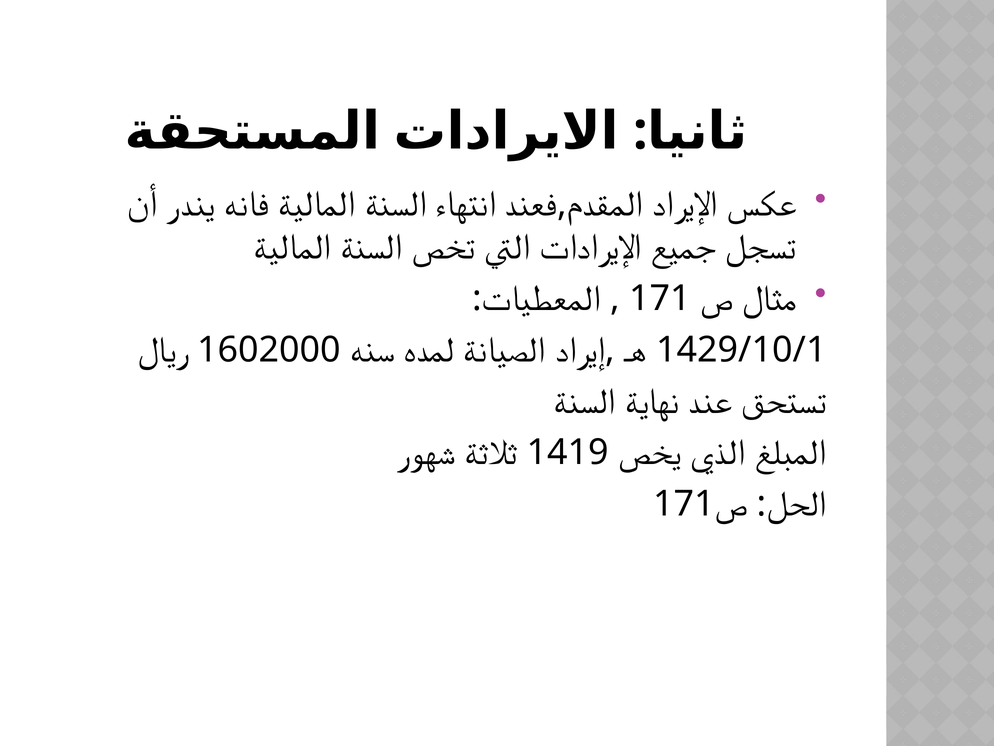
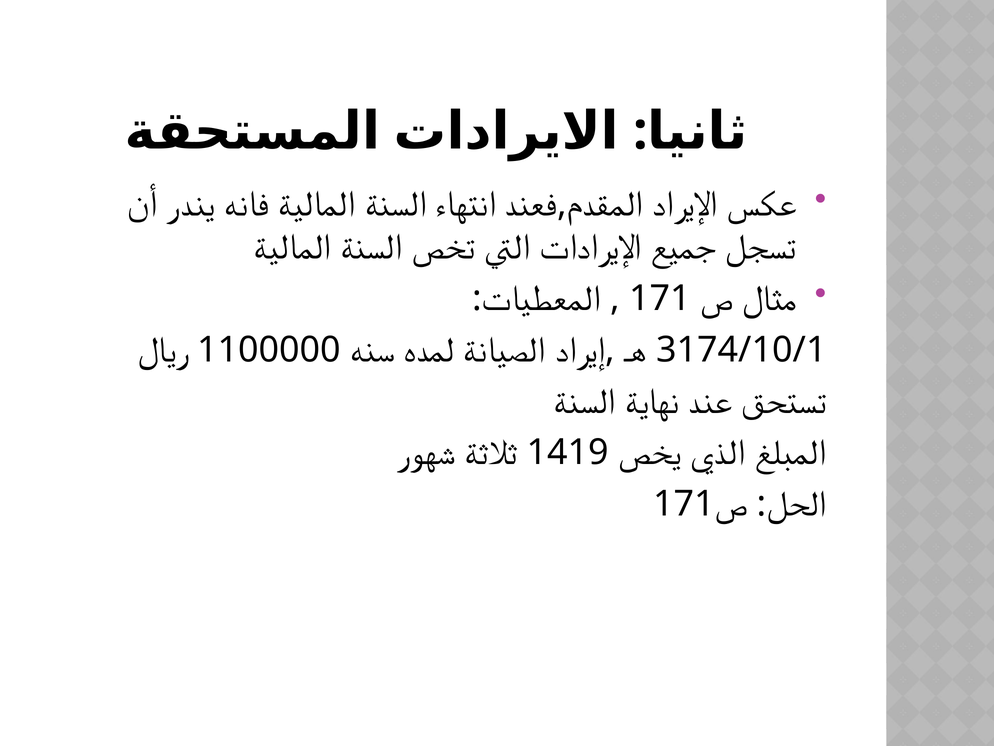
1602000: 1602000 -> 1100000
1429/10/1: 1429/10/1 -> 3174/10/1
